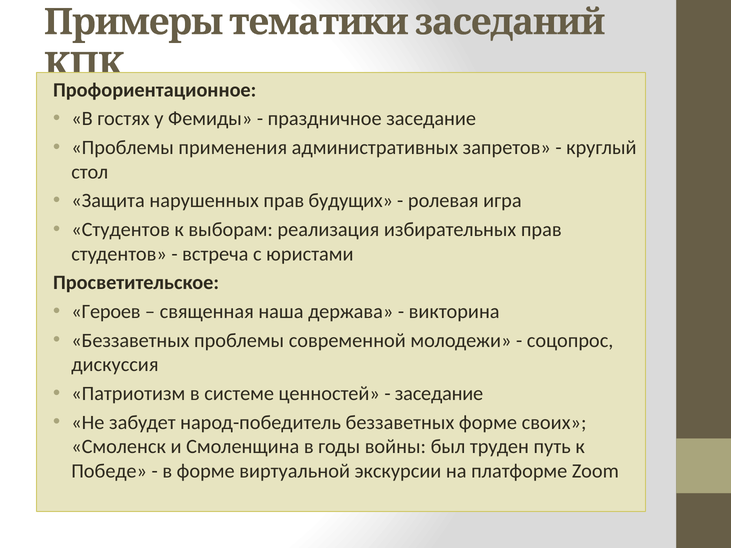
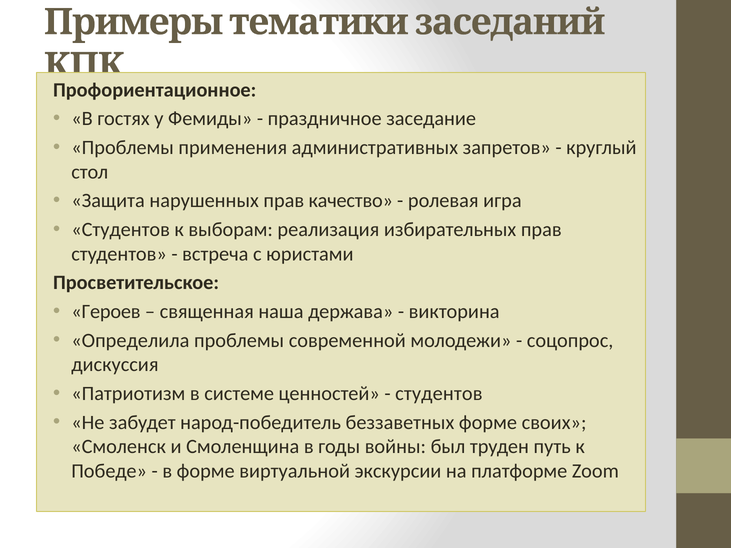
будущих: будущих -> качество
Беззаветных at (130, 341): Беззаветных -> Определила
заседание at (439, 394): заседание -> студентов
